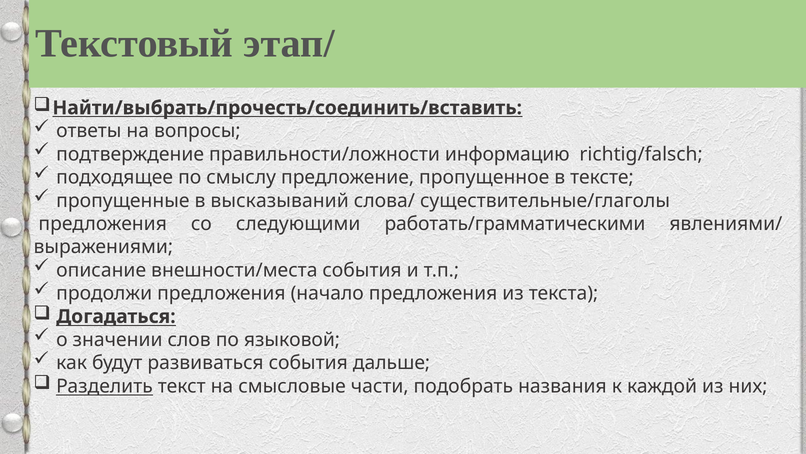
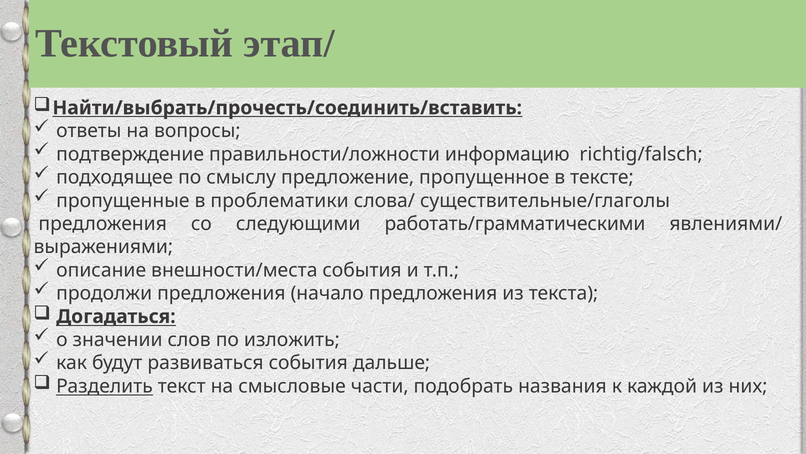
высказываний: высказываний -> проблематики
языковой: языковой -> изложить
